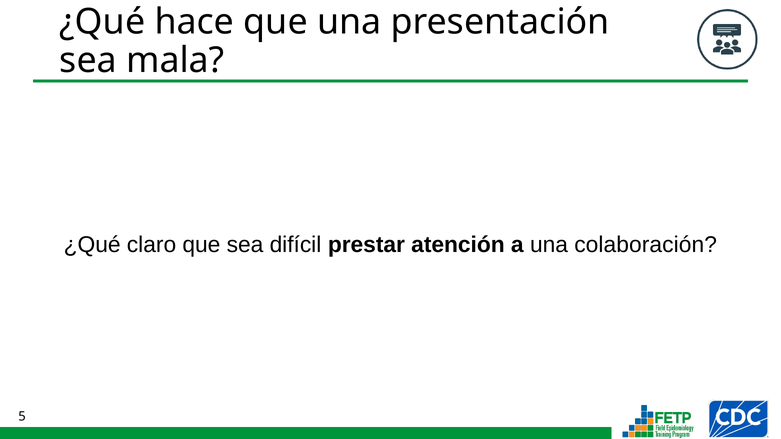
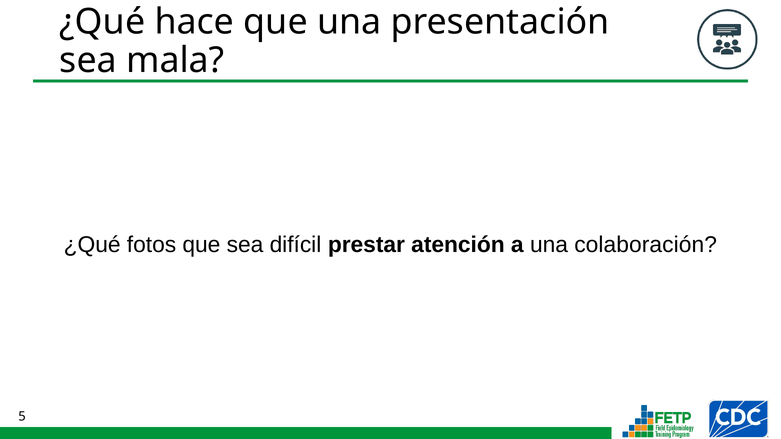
claro: claro -> fotos
